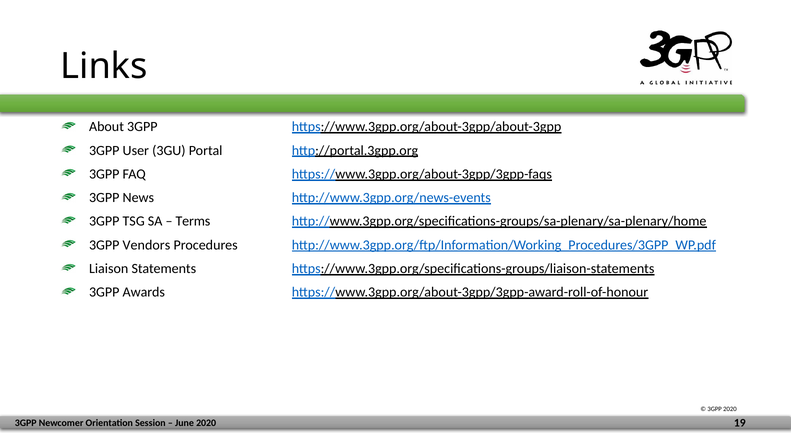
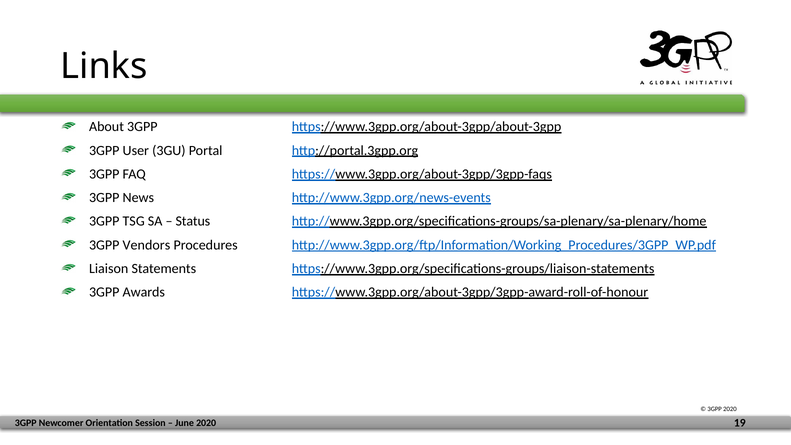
Terms: Terms -> Status
